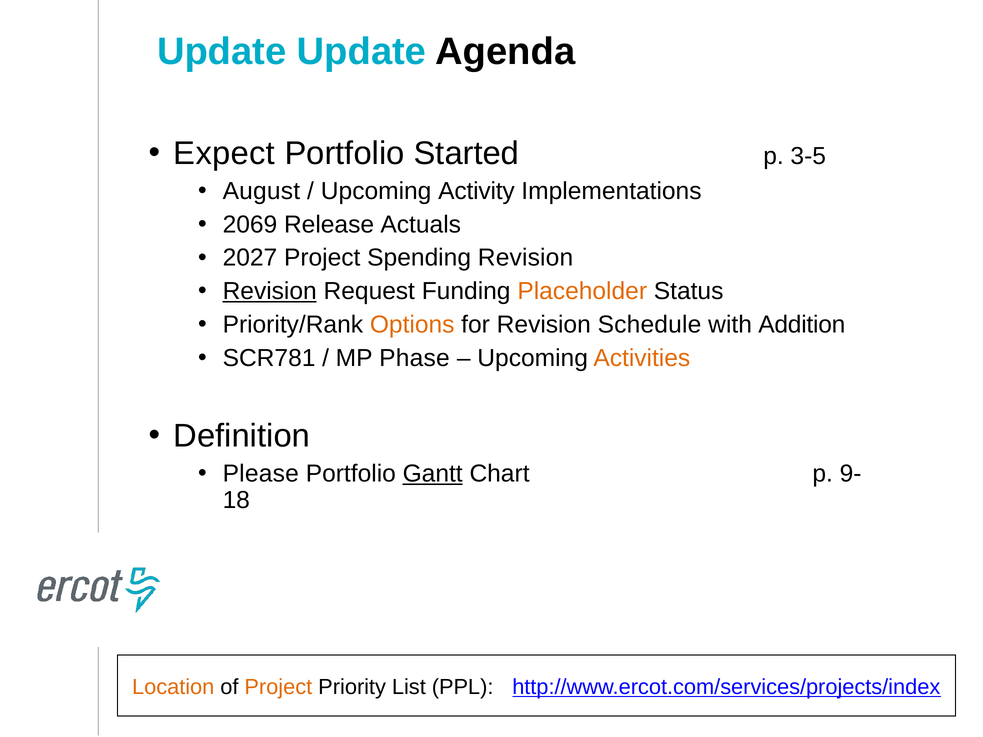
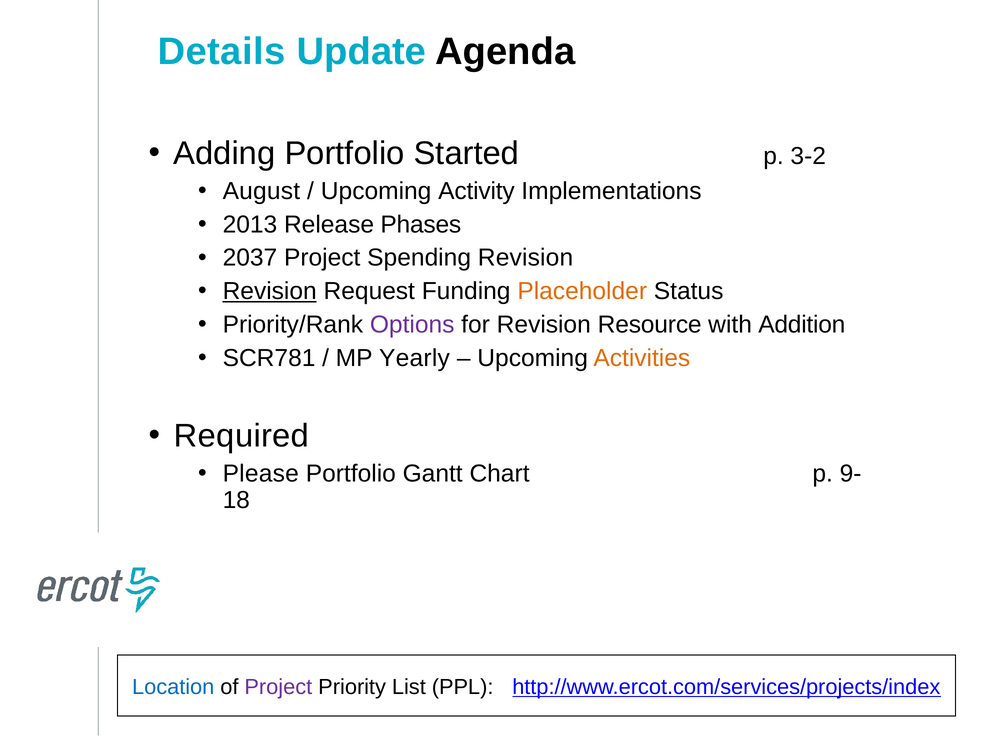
Update at (222, 51): Update -> Details
Expect: Expect -> Adding
3-5: 3-5 -> 3-2
2069: 2069 -> 2013
Actuals: Actuals -> Phases
2027: 2027 -> 2037
Options colour: orange -> purple
Schedule: Schedule -> Resource
Phase: Phase -> Yearly
Definition: Definition -> Required
Gantt underline: present -> none
Location colour: orange -> blue
Project at (278, 687) colour: orange -> purple
